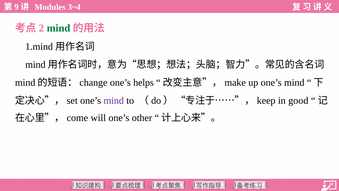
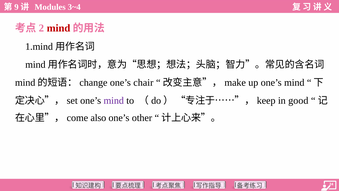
mind at (59, 28) colour: green -> red
helps: helps -> chair
will: will -> also
